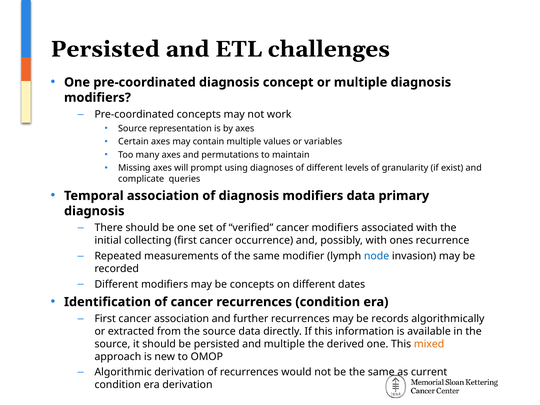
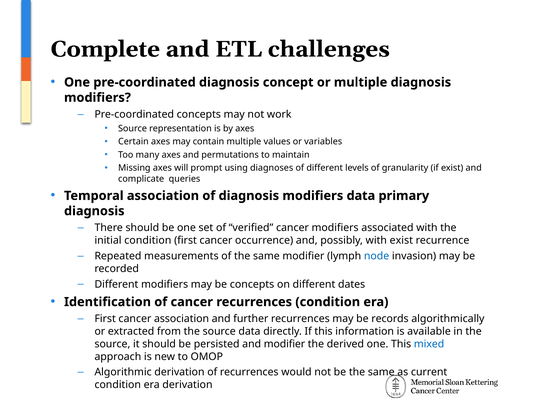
Persisted at (105, 49): Persisted -> Complete
initial collecting: collecting -> condition
with ones: ones -> exist
and multiple: multiple -> modifier
mixed colour: orange -> blue
